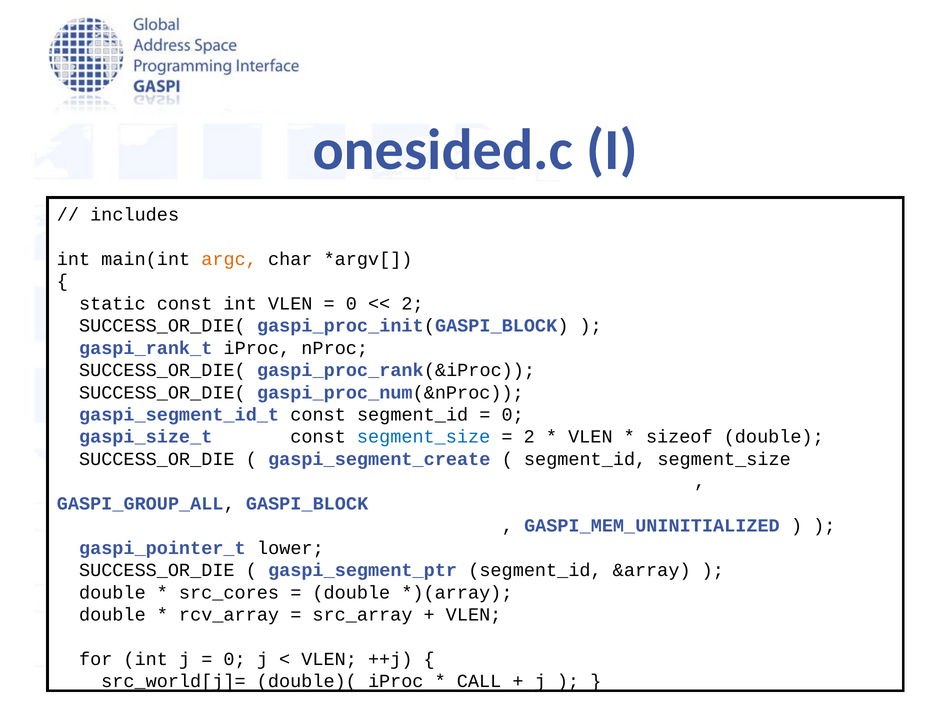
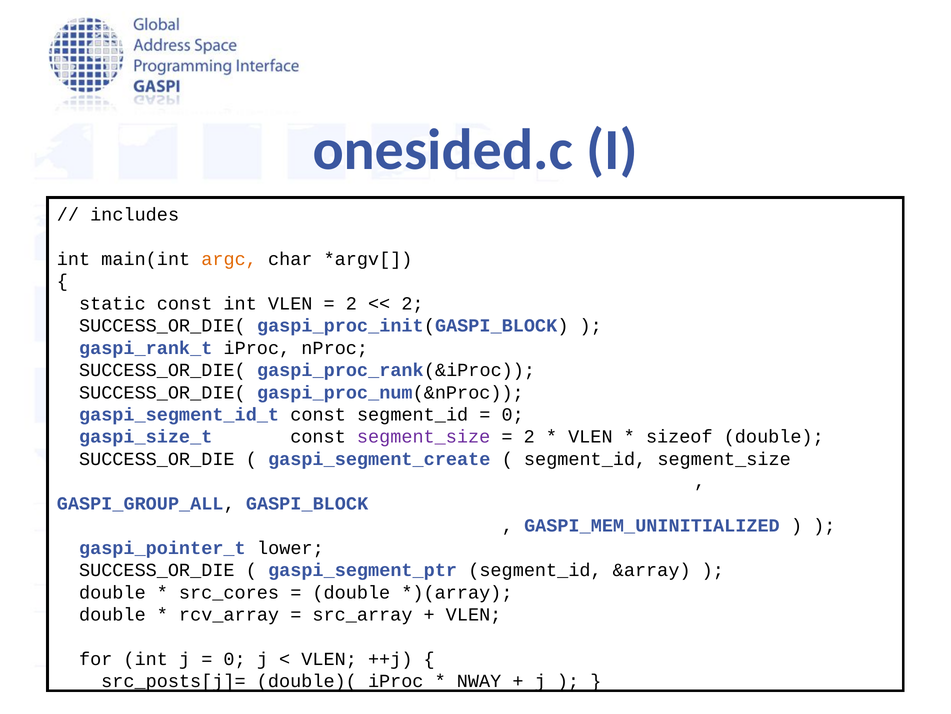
0 at (351, 303): 0 -> 2
segment_size at (424, 436) colour: blue -> purple
src_world[j]=: src_world[j]= -> src_posts[j]=
CALL: CALL -> NWAY
